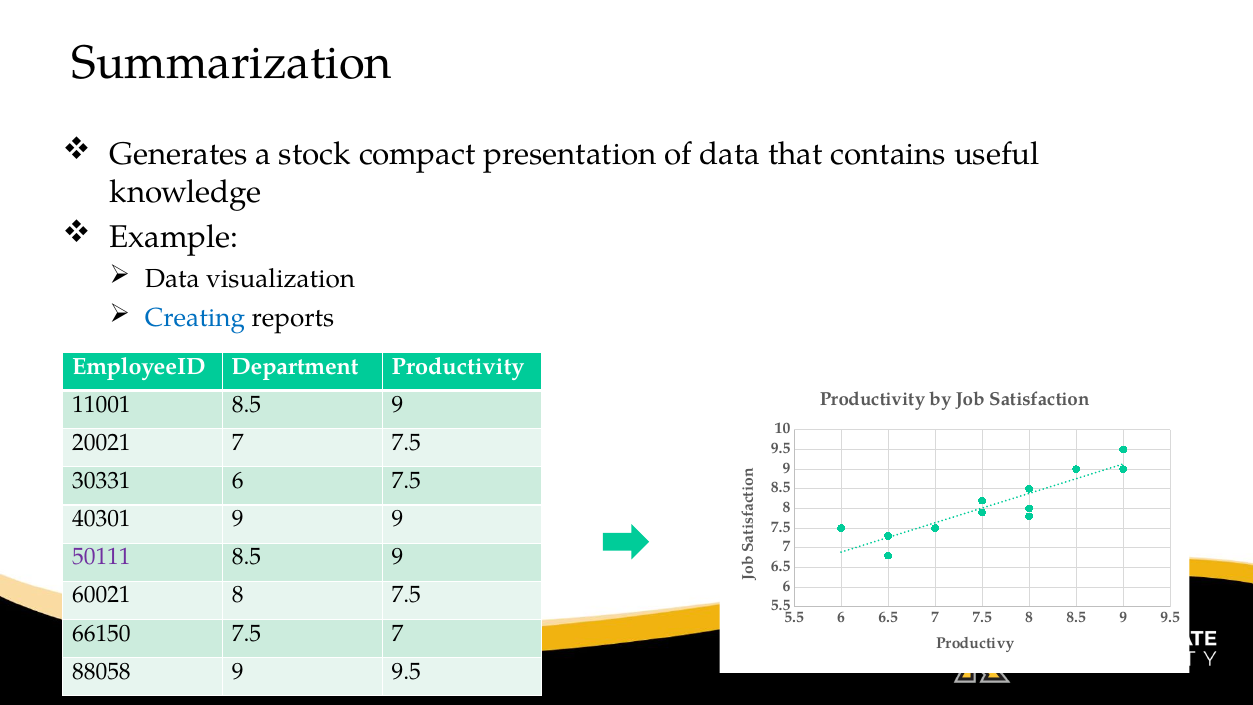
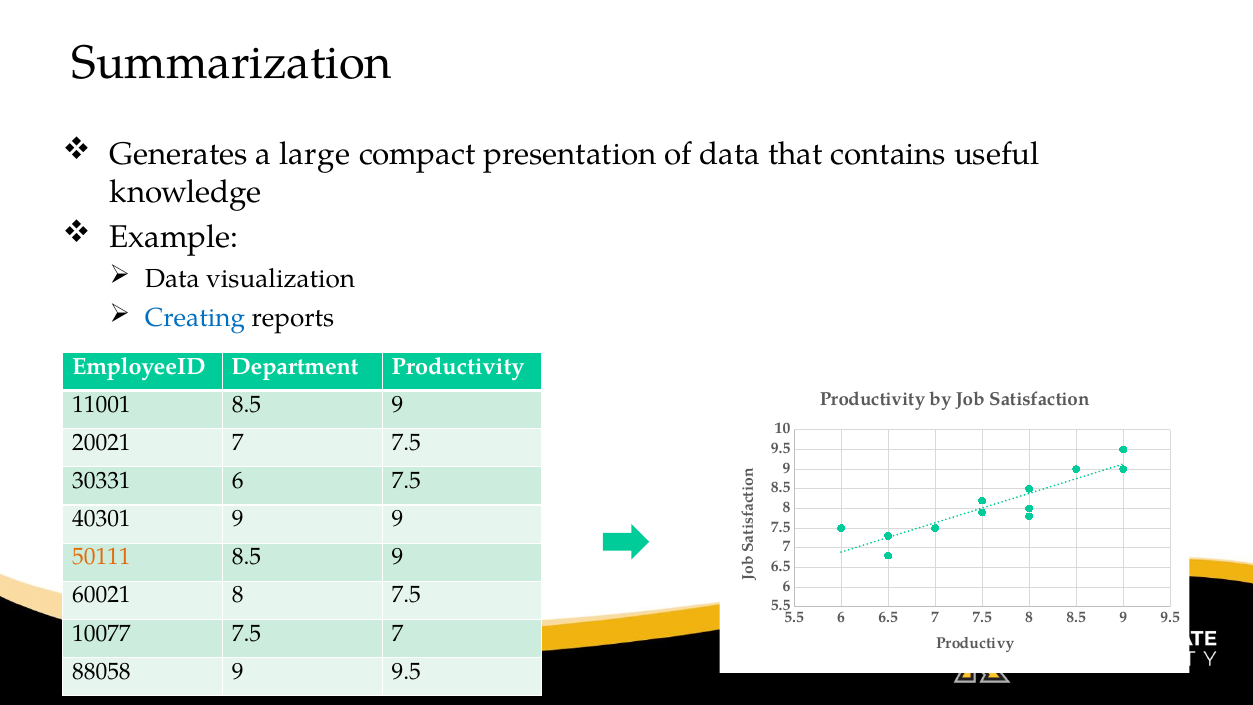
stock: stock -> large
50111 colour: purple -> orange
66150: 66150 -> 10077
